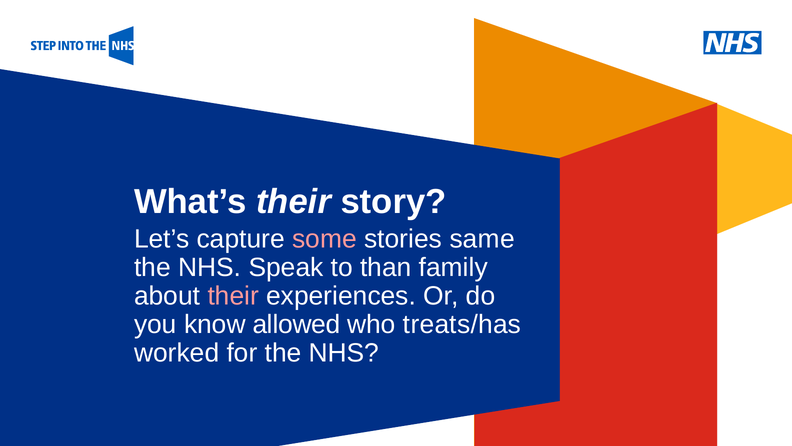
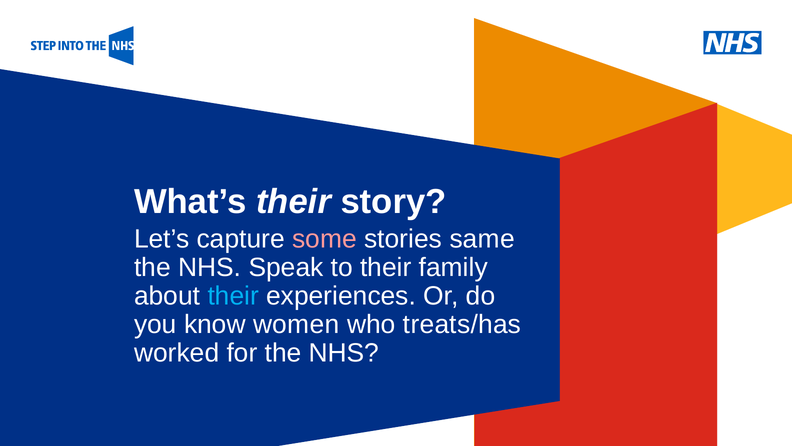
to than: than -> their
their at (233, 296) colour: pink -> light blue
allowed: allowed -> women
